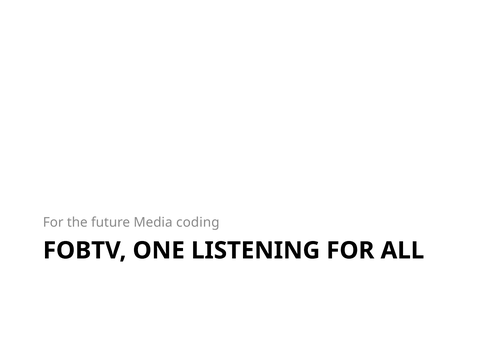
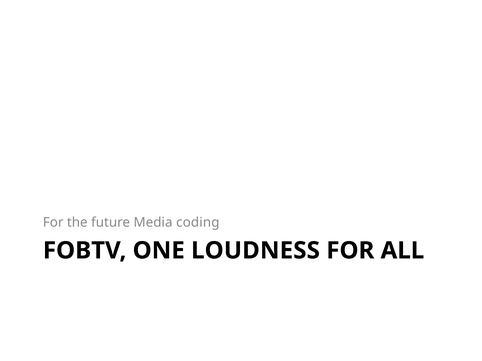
LISTENING: LISTENING -> LOUDNESS
